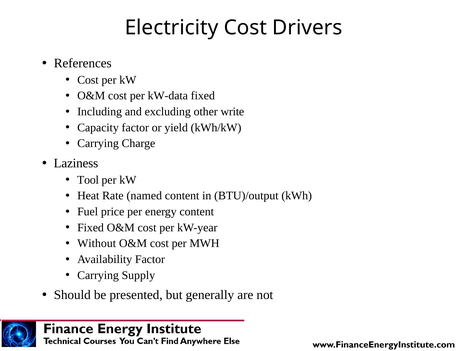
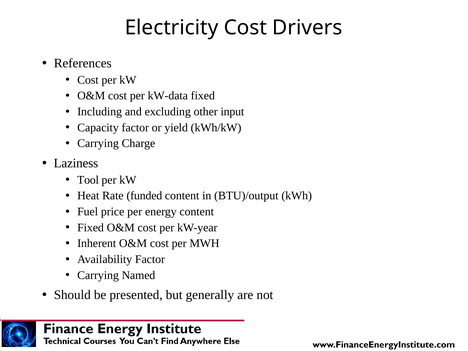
write: write -> input
named: named -> funded
Without: Without -> Inherent
Supply: Supply -> Named
